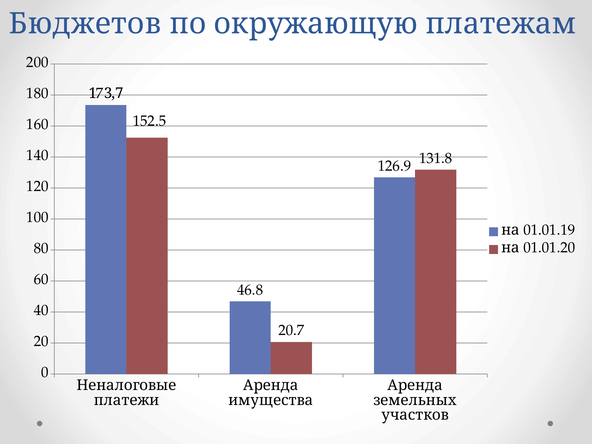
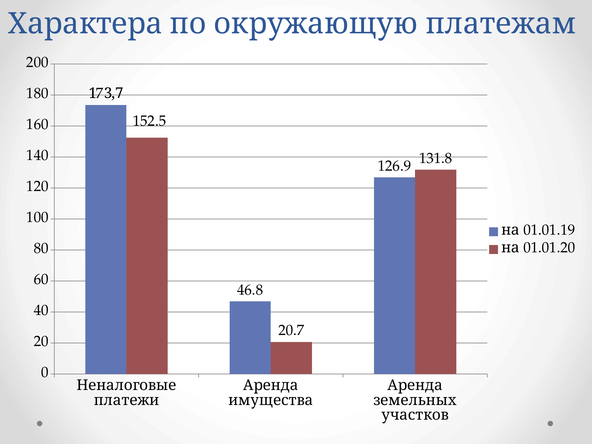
Бюджетов: Бюджетов -> Характера
